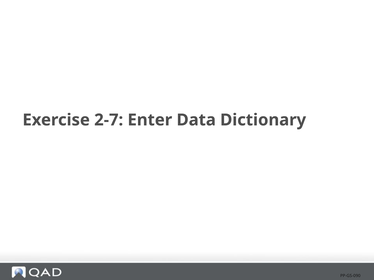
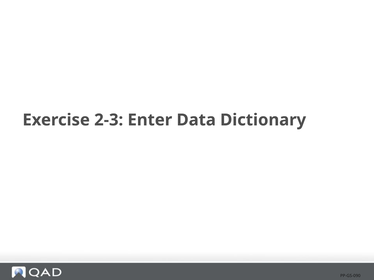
2-7: 2-7 -> 2-3
